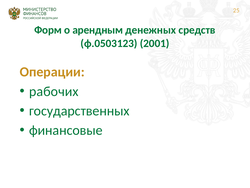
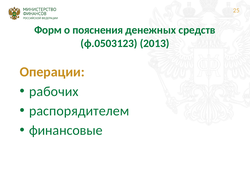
арендным: арендным -> пояснения
2001: 2001 -> 2013
государственных: государственных -> распорядителем
